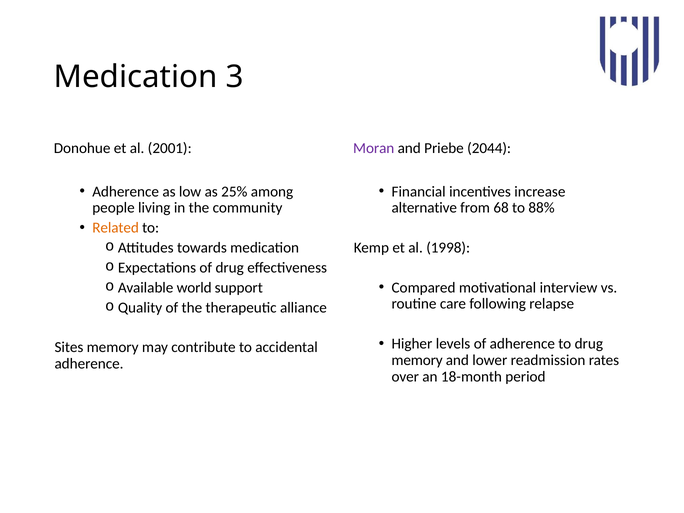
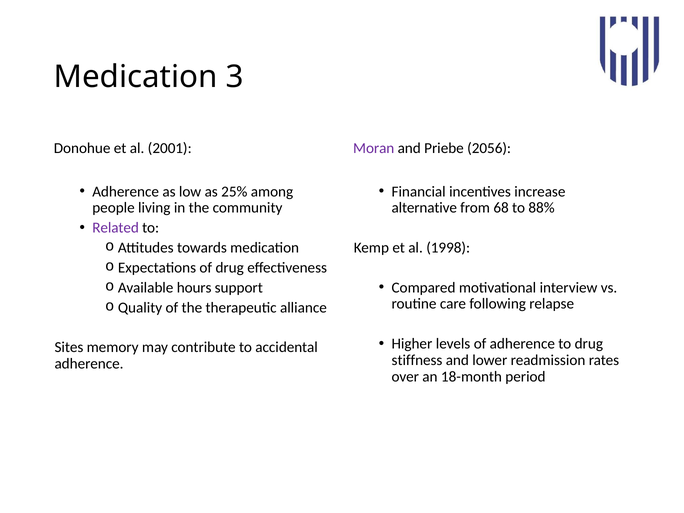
2044: 2044 -> 2056
Related colour: orange -> purple
world: world -> hours
memory at (417, 360): memory -> stiffness
